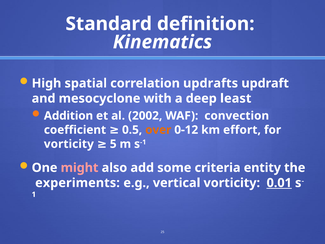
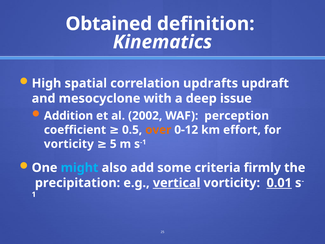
Standard: Standard -> Obtained
least: least -> issue
convection: convection -> perception
might colour: pink -> light blue
entity: entity -> firmly
experiments: experiments -> precipitation
vertical underline: none -> present
